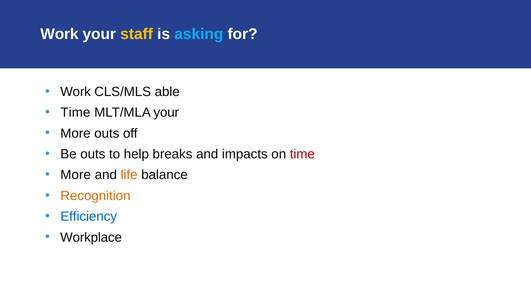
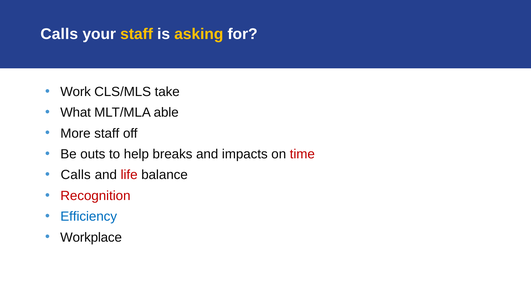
Work at (59, 34): Work -> Calls
asking colour: light blue -> yellow
able: able -> take
Time at (75, 113): Time -> What
MLT/MLA your: your -> able
More outs: outs -> staff
More at (76, 175): More -> Calls
life colour: orange -> red
Recognition colour: orange -> red
